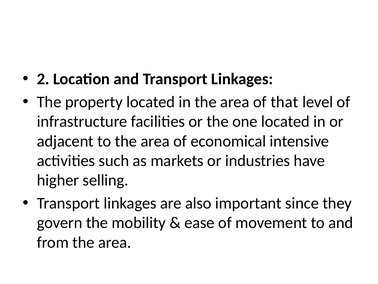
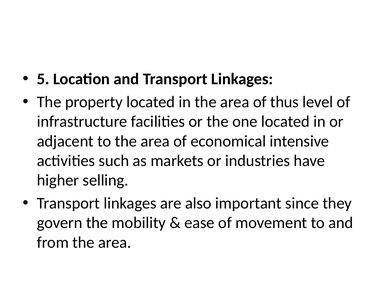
2: 2 -> 5
that: that -> thus
